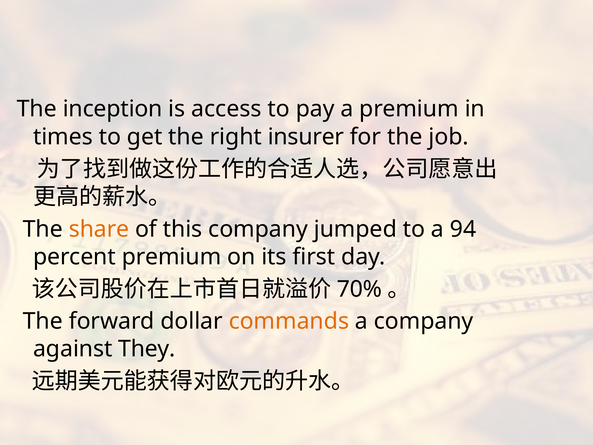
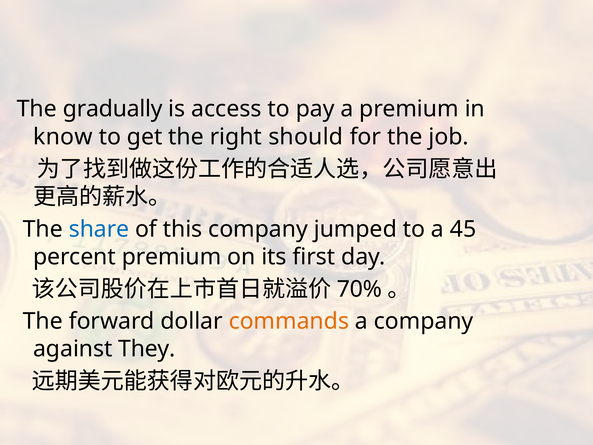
inception: inception -> gradually
times: times -> know
insurer: insurer -> should
share colour: orange -> blue
94: 94 -> 45
